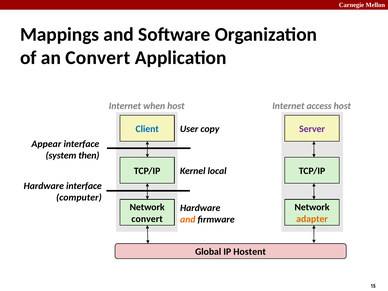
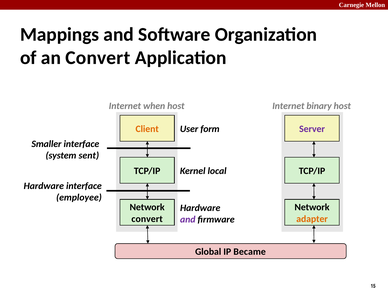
access: access -> binary
Client colour: blue -> orange
copy: copy -> form
Appear: Appear -> Smaller
then: then -> sent
computer: computer -> employee
and at (188, 220) colour: orange -> purple
Hostent: Hostent -> Became
